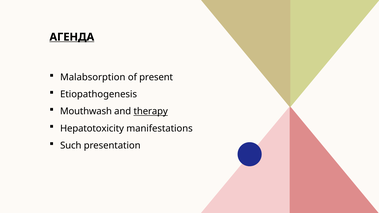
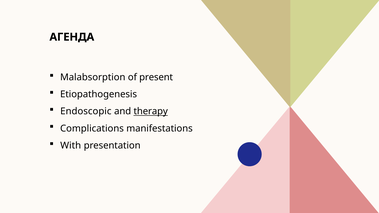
АГЕНДА underline: present -> none
Mouthwash: Mouthwash -> Endoscopic
Hepatotoxicity: Hepatotoxicity -> Complications
Such: Such -> With
